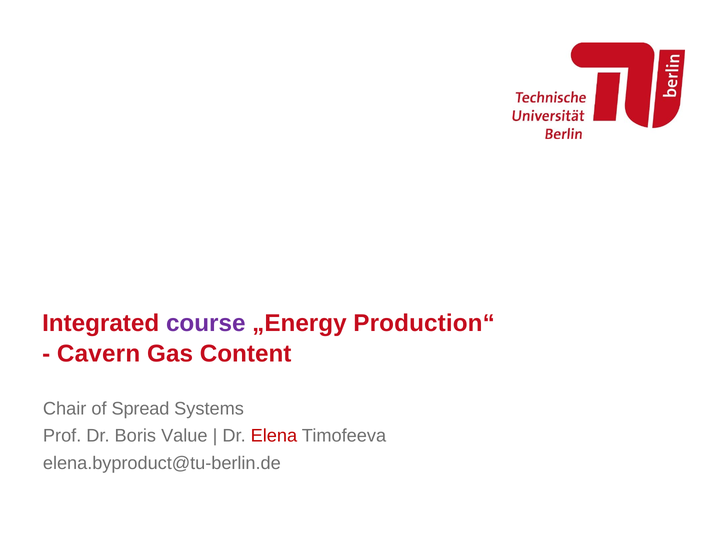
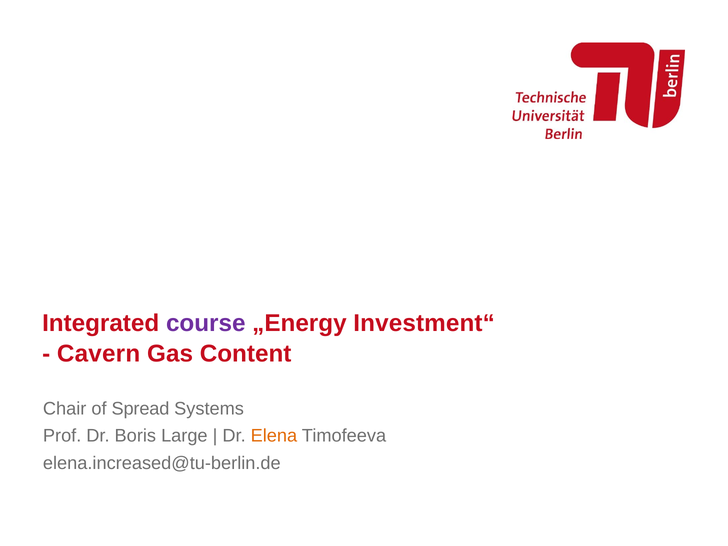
Production“: Production“ -> Investment“
Value: Value -> Large
Elena colour: red -> orange
elena.byproduct@tu-berlin.de: elena.byproduct@tu-berlin.de -> elena.increased@tu-berlin.de
